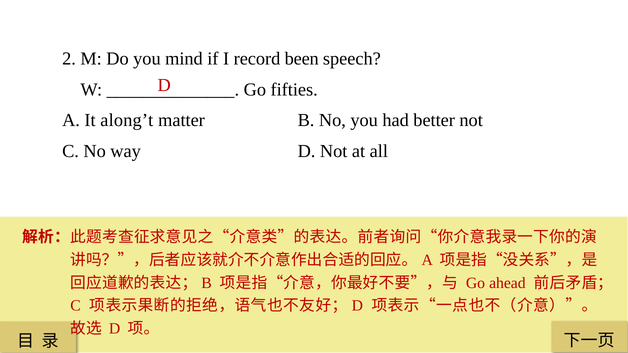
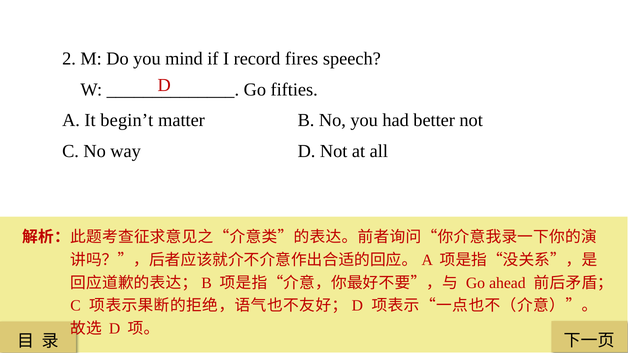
been: been -> fires
along’t: along’t -> begin’t
